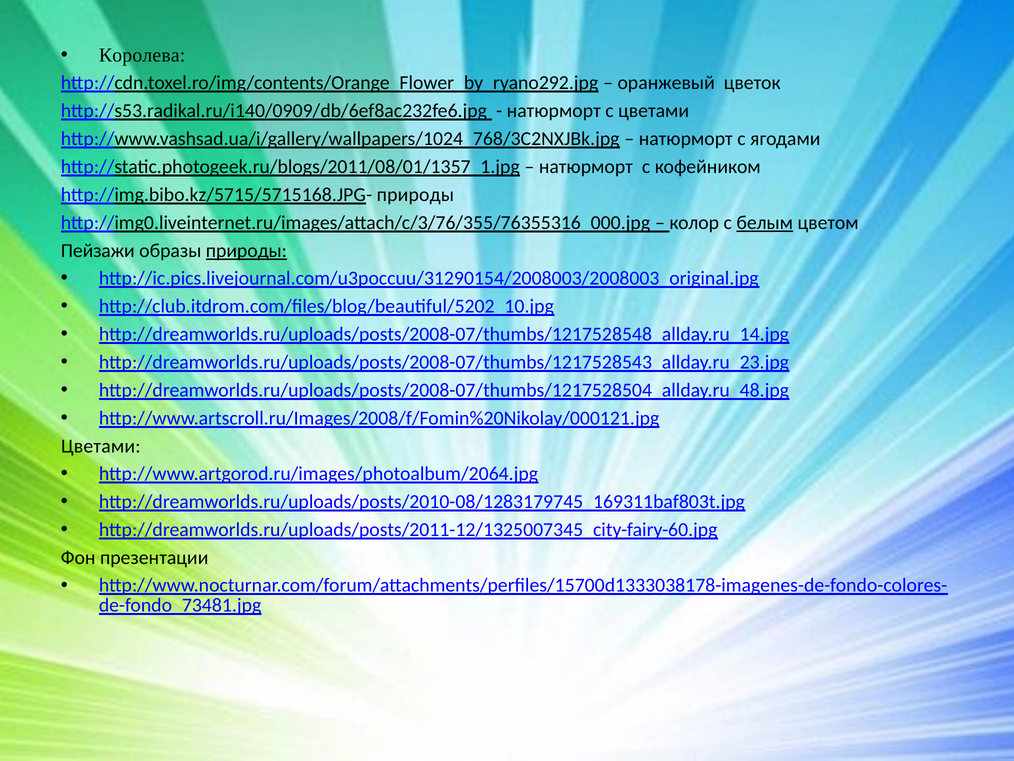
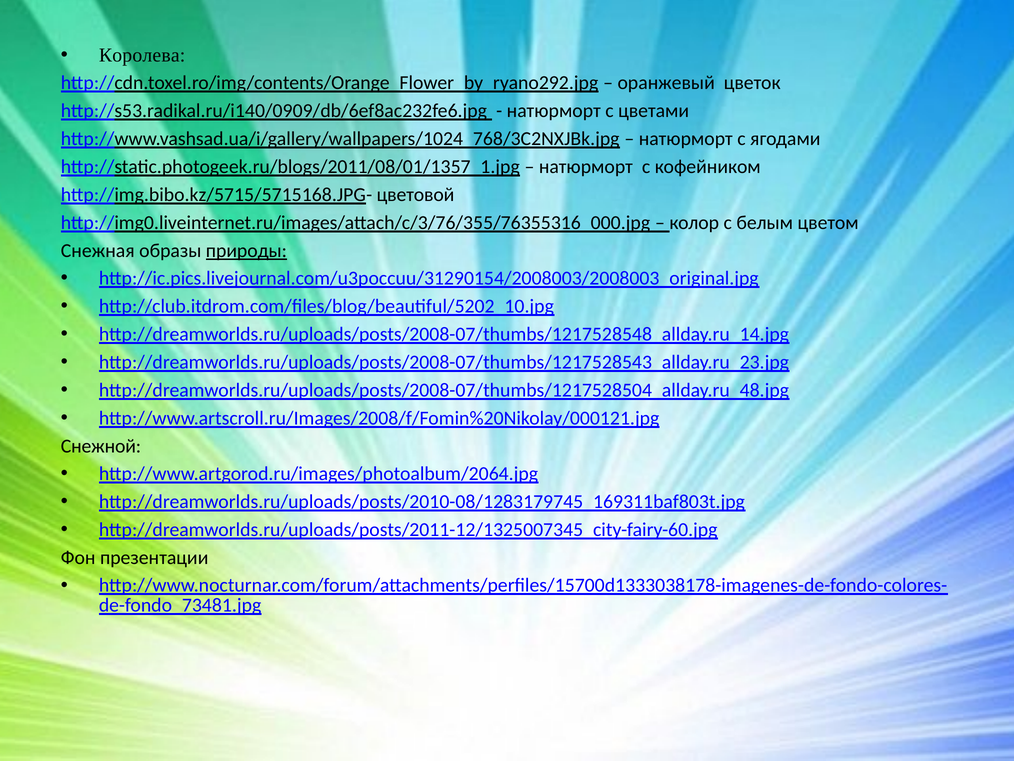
http://img.bibo.kz/5715/5715168.JPG- природы: природы -> цветовой
белым underline: present -> none
Пейзажи: Пейзажи -> Снежная
Цветами at (101, 446): Цветами -> Снежной
